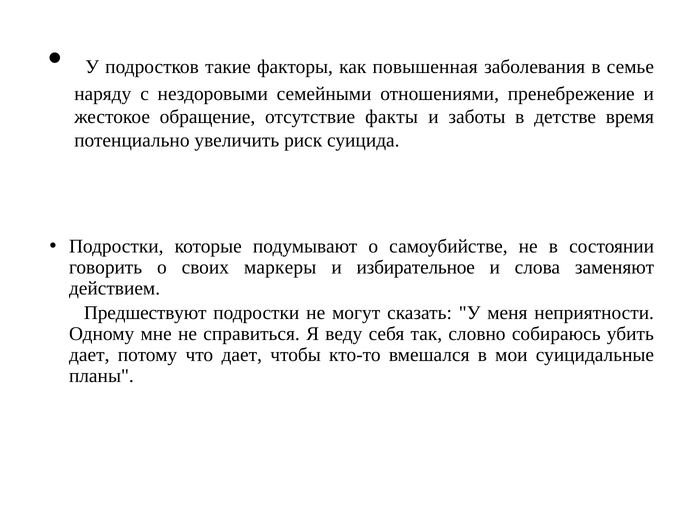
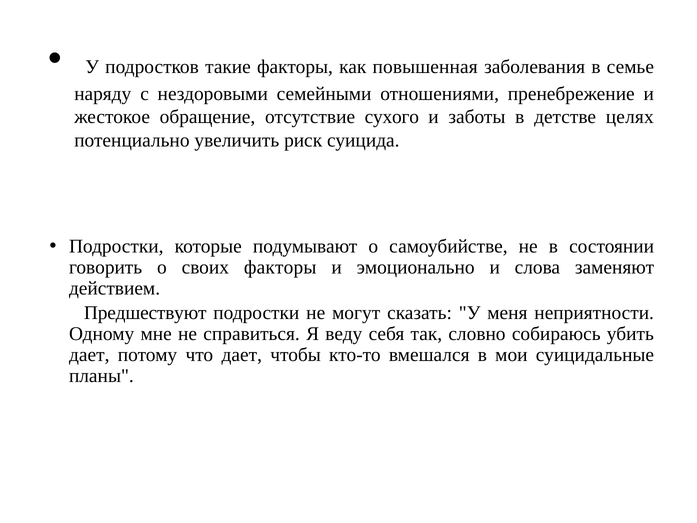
факты: факты -> сухого
время: время -> целях
своих маркеры: маркеры -> факторы
избирательное: избирательное -> эмоционально
